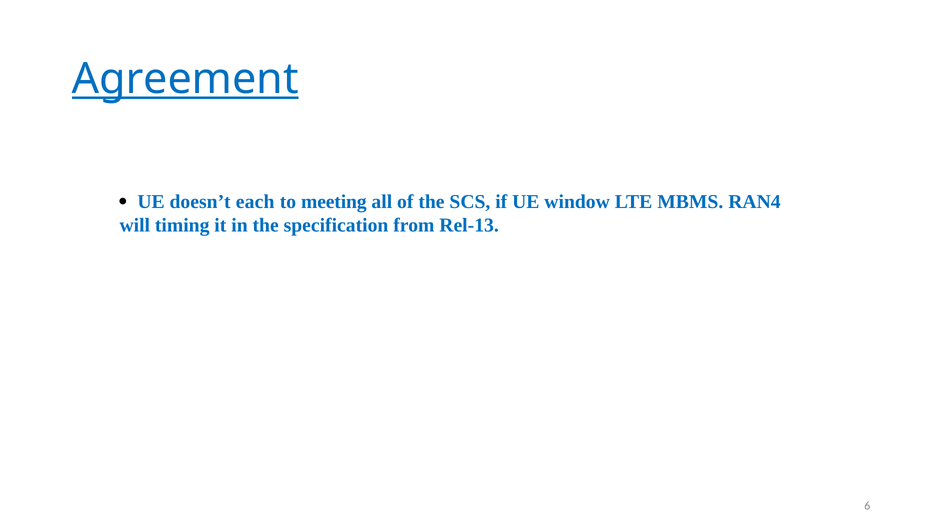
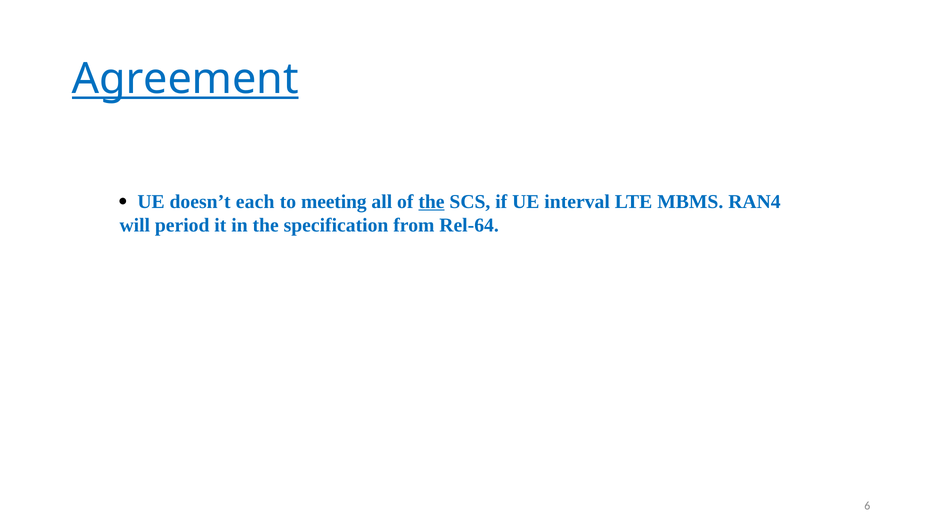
the at (431, 202) underline: none -> present
window: window -> interval
timing: timing -> period
Rel-13: Rel-13 -> Rel-64
